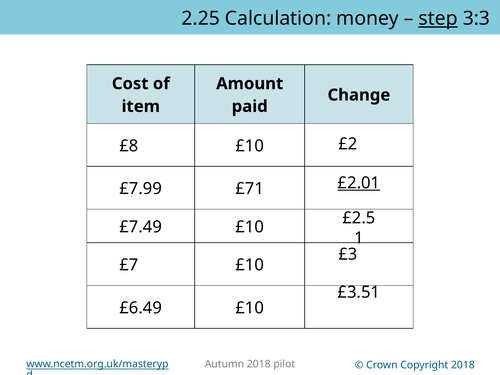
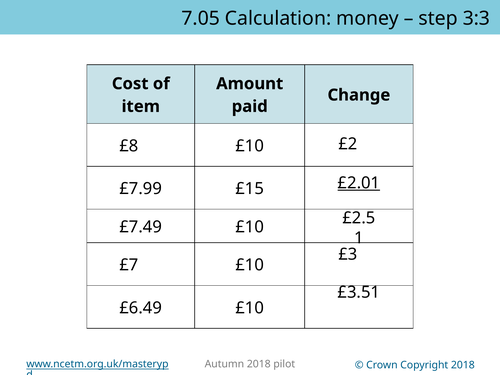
2.25: 2.25 -> 7.05
step underline: present -> none
£71: £71 -> £15
